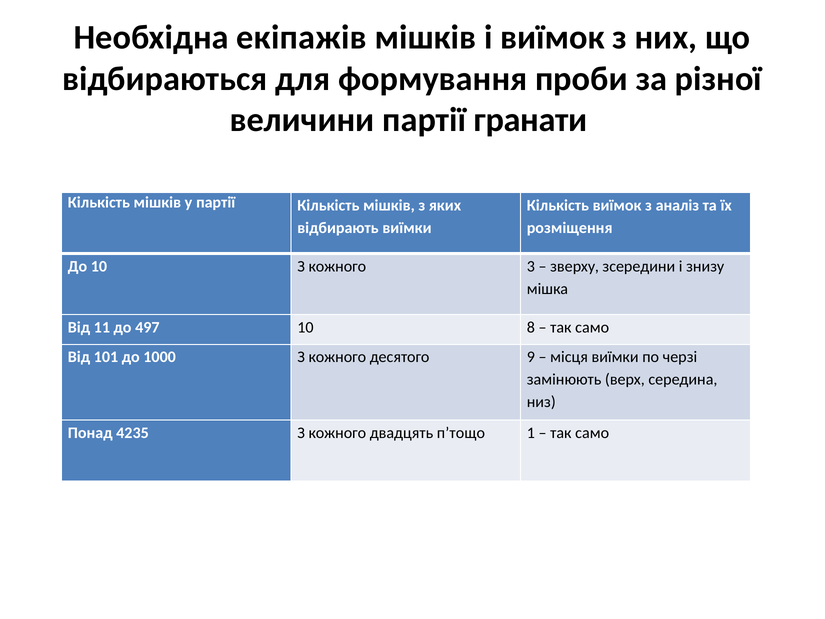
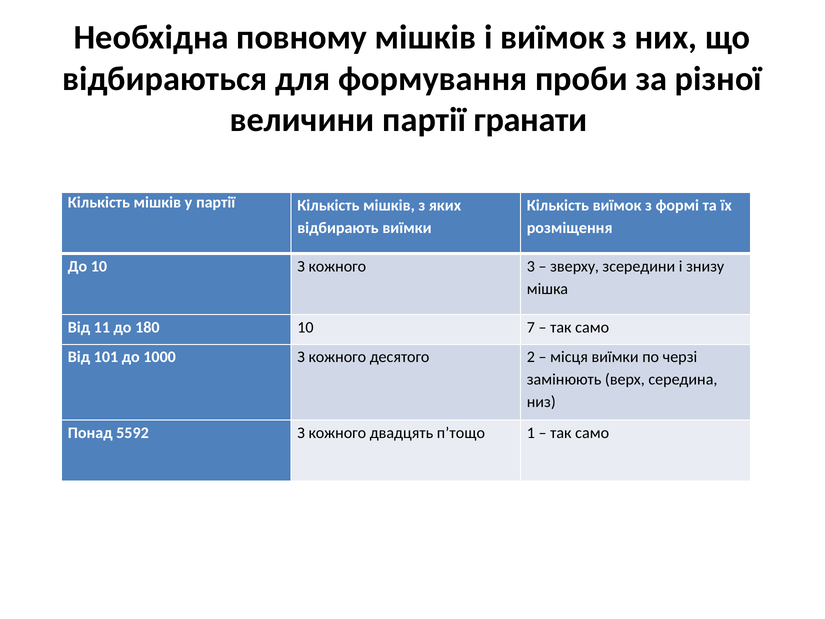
екіпажів: екіпажів -> повному
аналіз: аналіз -> формі
497: 497 -> 180
8: 8 -> 7
9: 9 -> 2
4235: 4235 -> 5592
